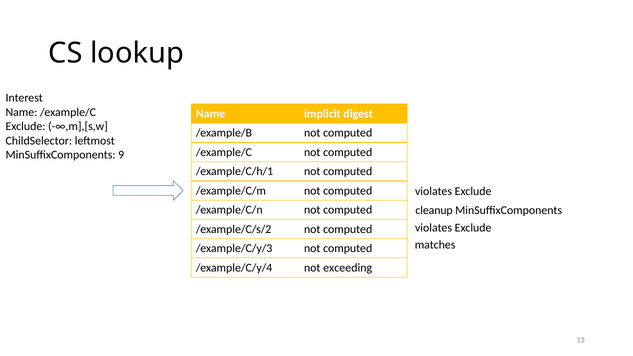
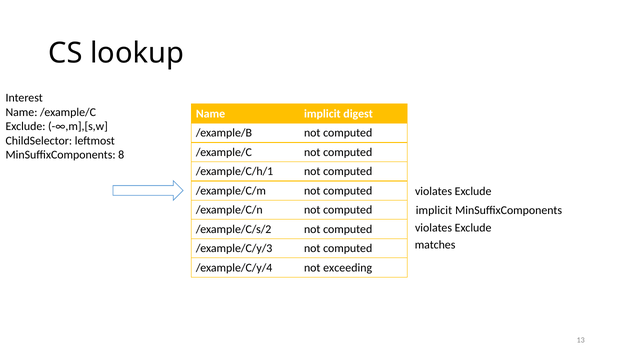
9: 9 -> 8
cleanup at (434, 211): cleanup -> implicit
